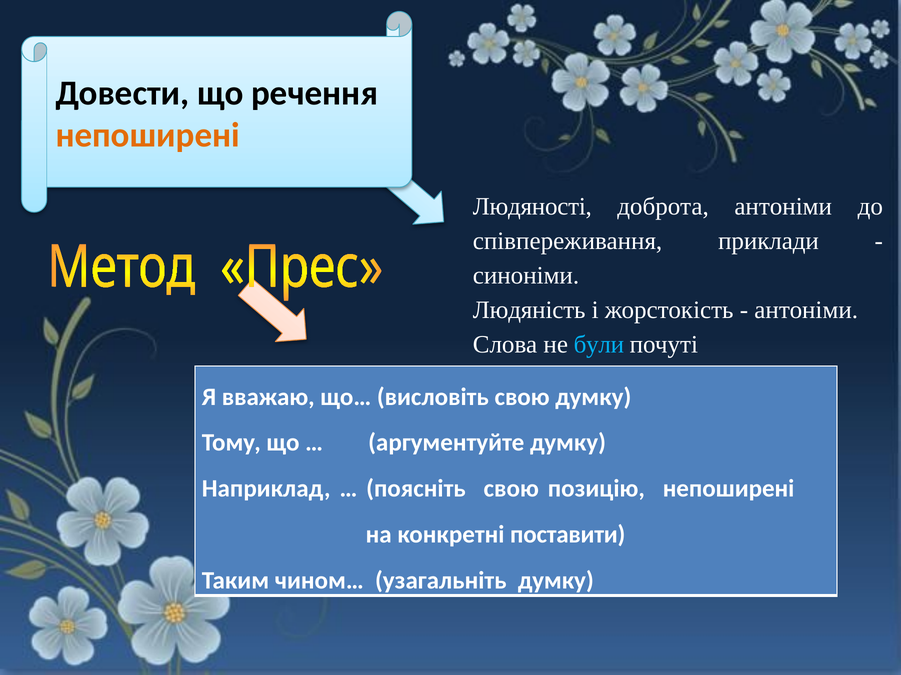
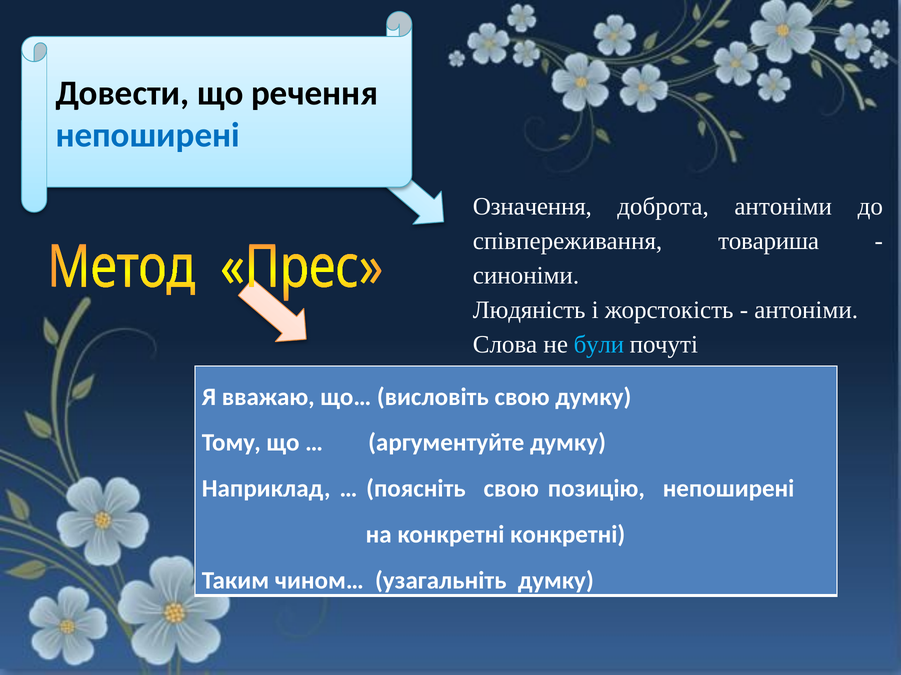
непоширені at (148, 135) colour: orange -> blue
Людяностi: Людяностi -> Означення
приклади: приклади -> товариша
конкретні поставити: поставити -> конкретні
